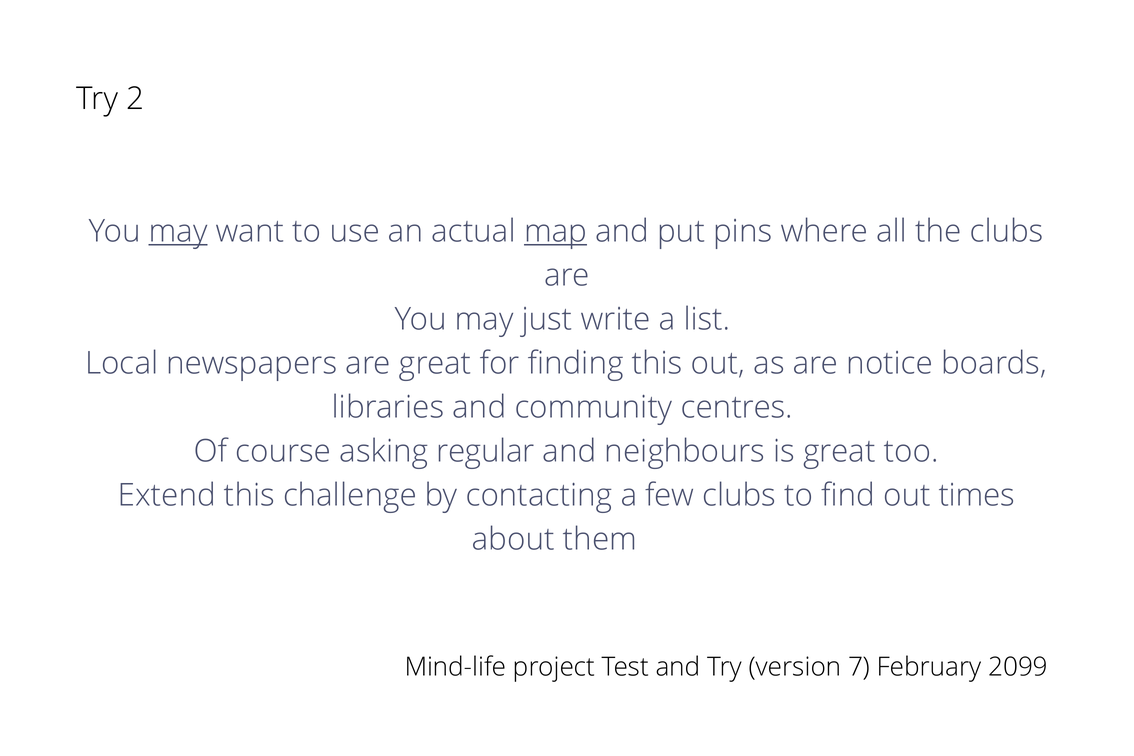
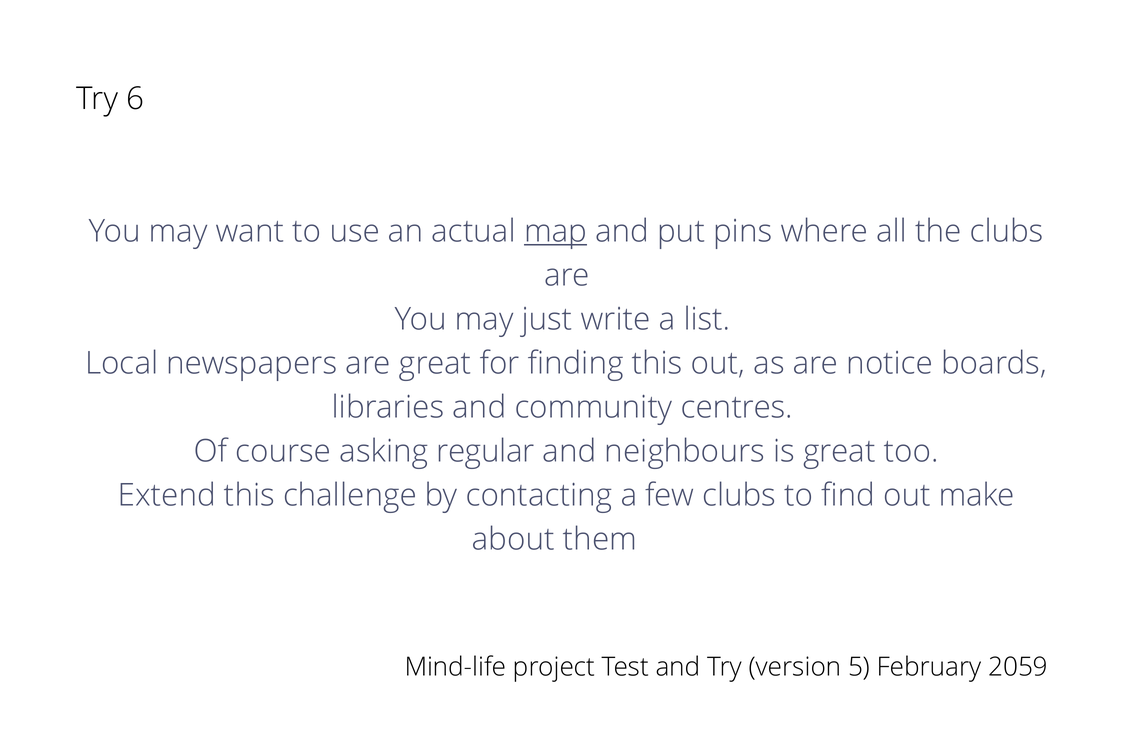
2: 2 -> 6
may at (178, 231) underline: present -> none
times: times -> make
7: 7 -> 5
2099: 2099 -> 2059
